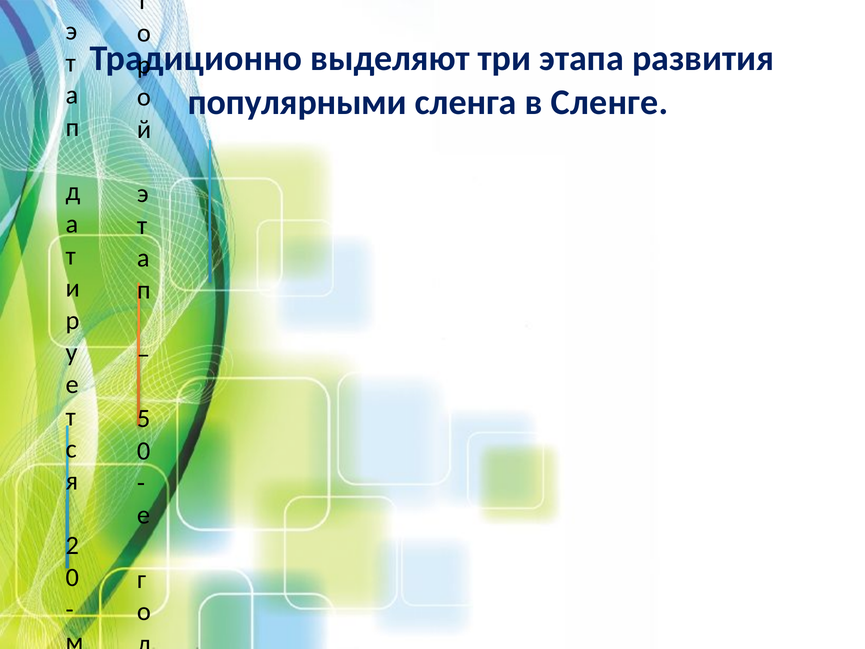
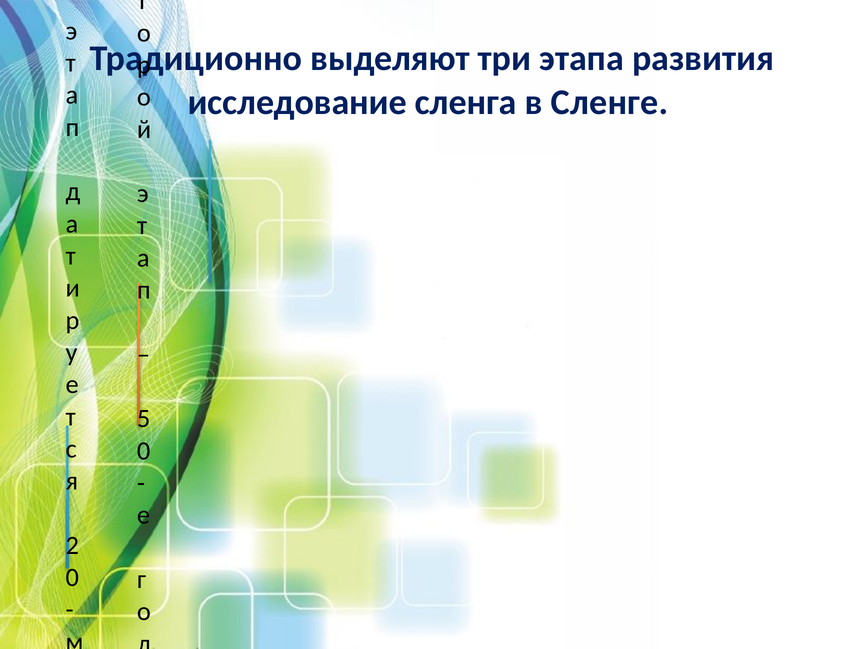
популярными: популярными -> исследование
